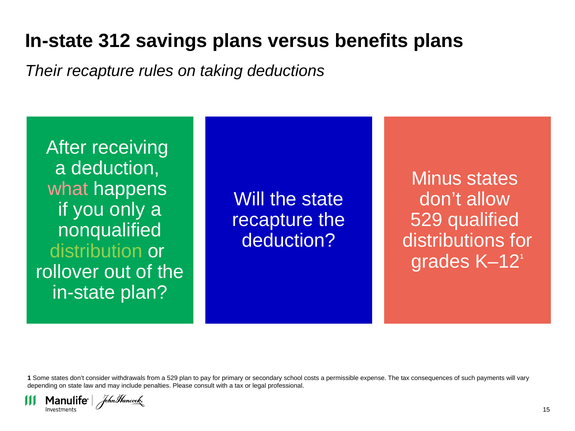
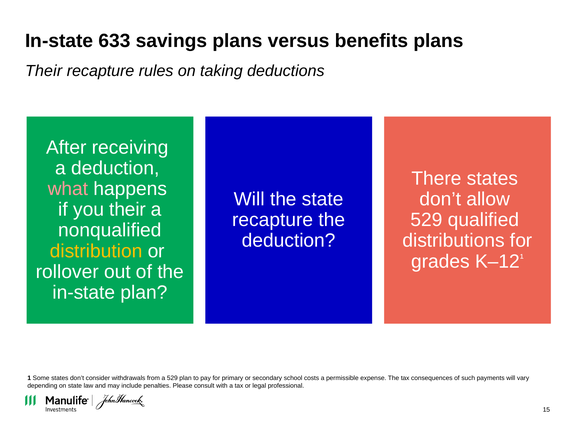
312: 312 -> 633
Minus: Minus -> There
you only: only -> their
distribution colour: light green -> yellow
